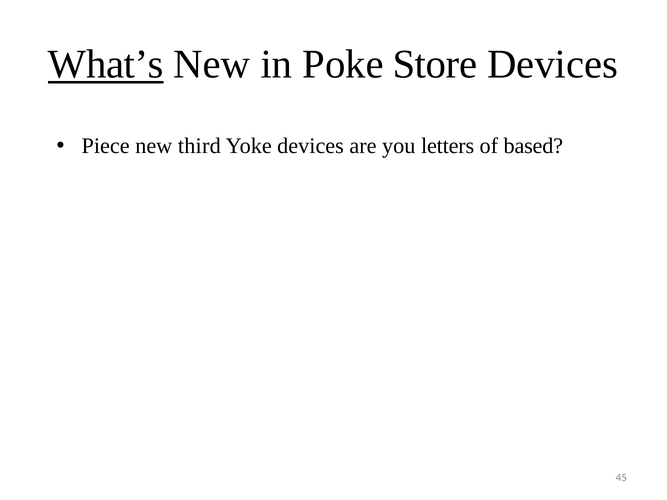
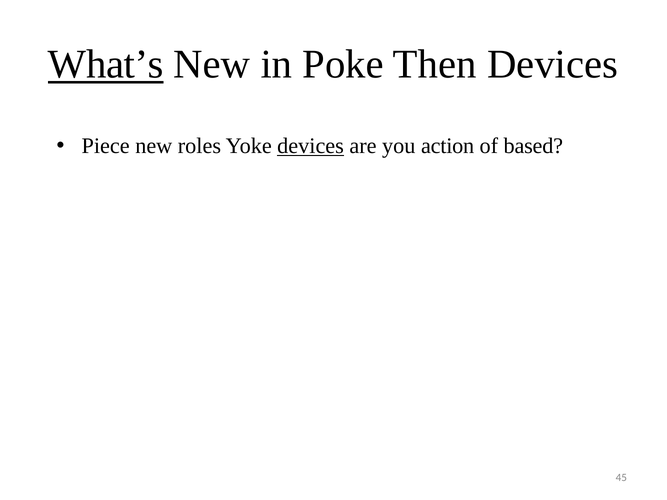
Store: Store -> Then
third: third -> roles
devices at (311, 146) underline: none -> present
letters: letters -> action
